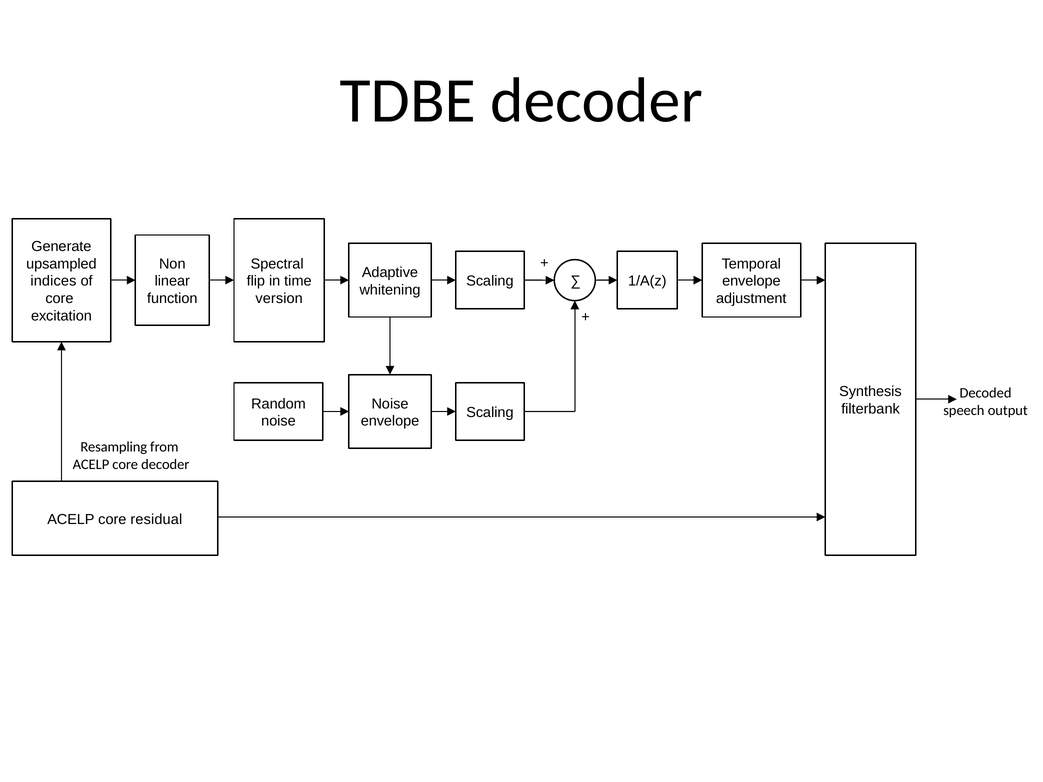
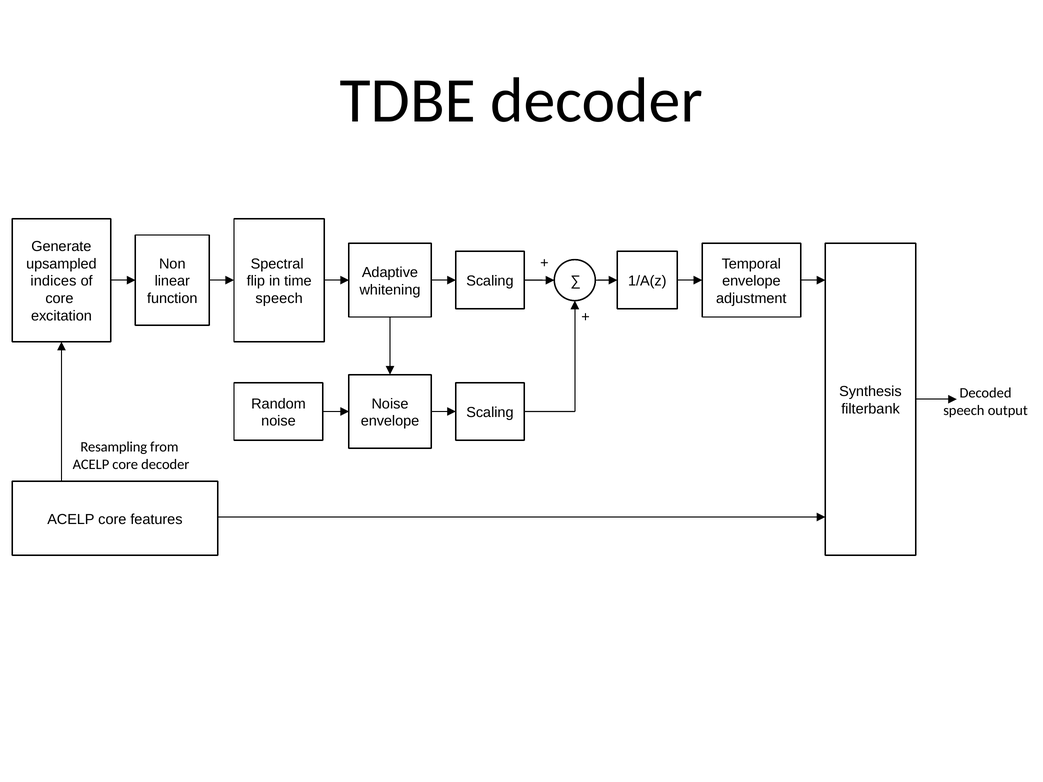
version at (279, 299): version -> speech
residual: residual -> features
